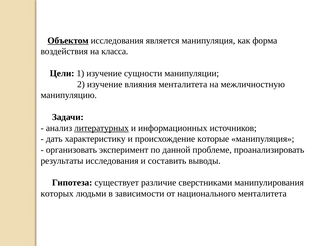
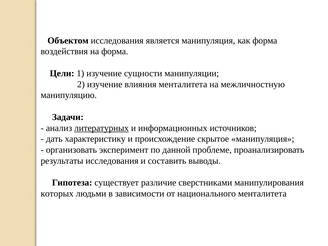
Объектом underline: present -> none
на класса: класса -> форма
которые: которые -> скрытое
